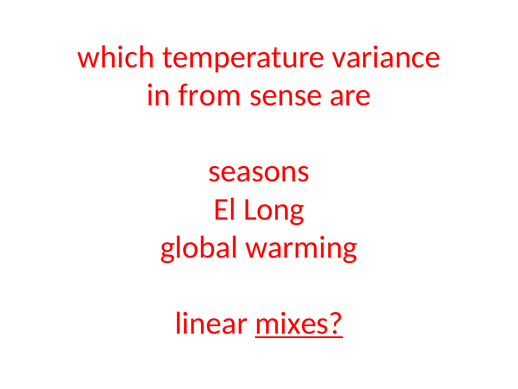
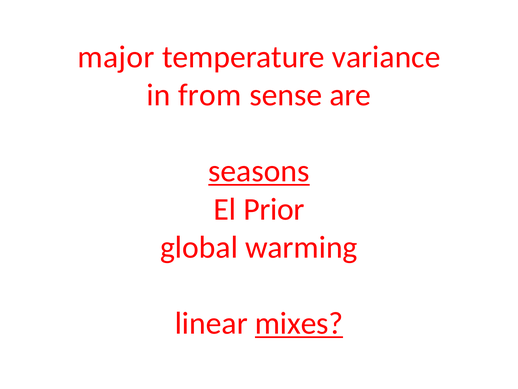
which: which -> major
seasons underline: none -> present
Long: Long -> Prior
